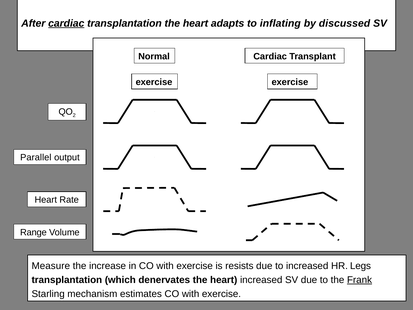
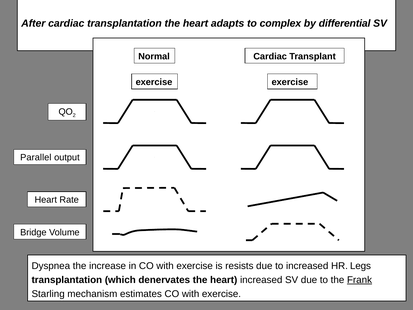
cardiac at (66, 23) underline: present -> none
inflating: inflating -> complex
discussed: discussed -> differential
Range: Range -> Bridge
Measure: Measure -> Dyspnea
